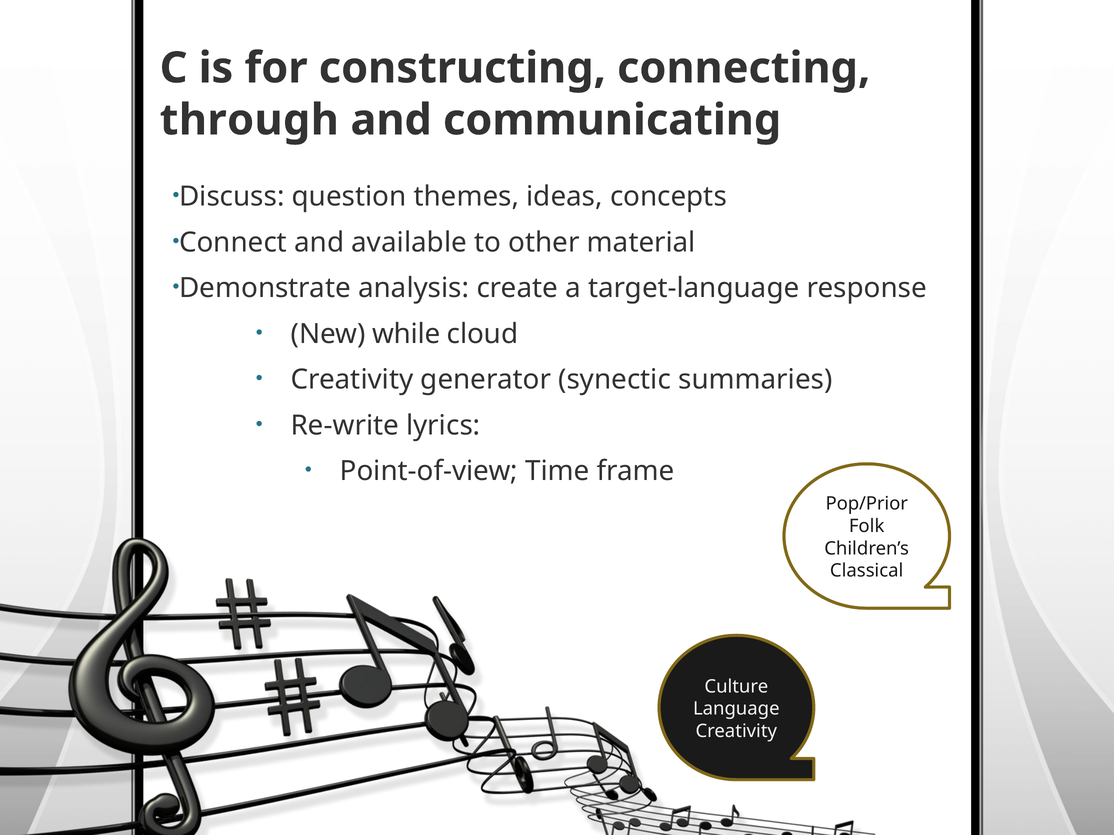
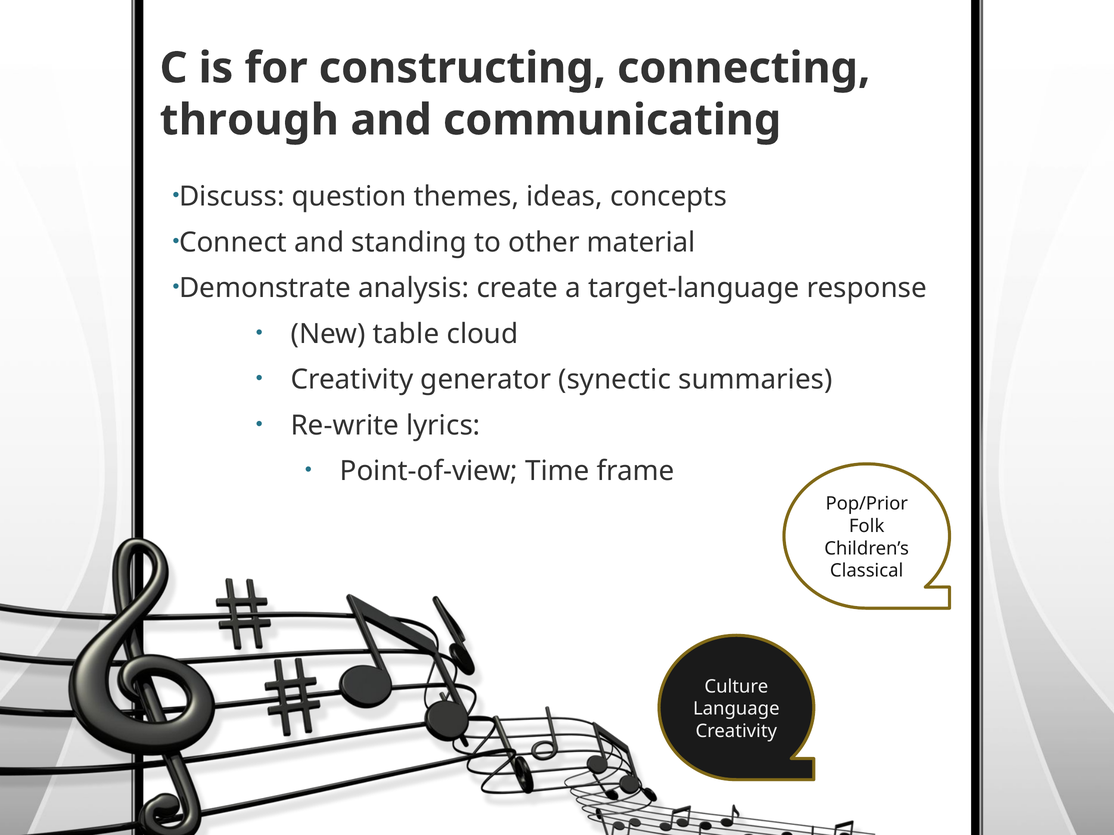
available: available -> standing
while: while -> table
